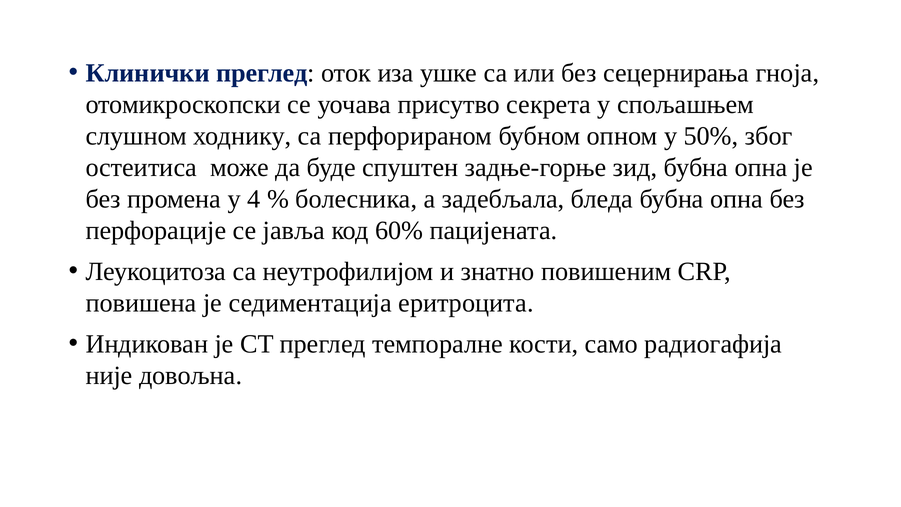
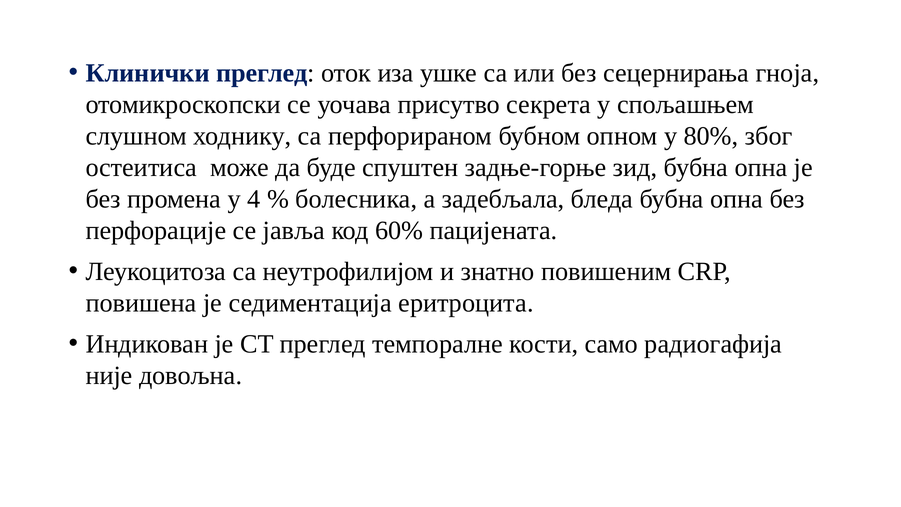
50%: 50% -> 80%
